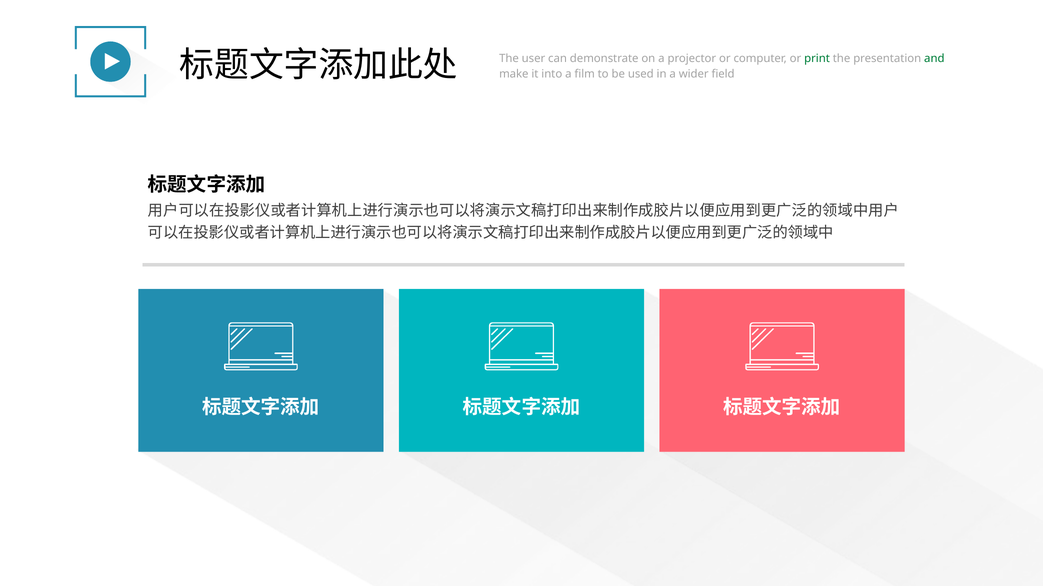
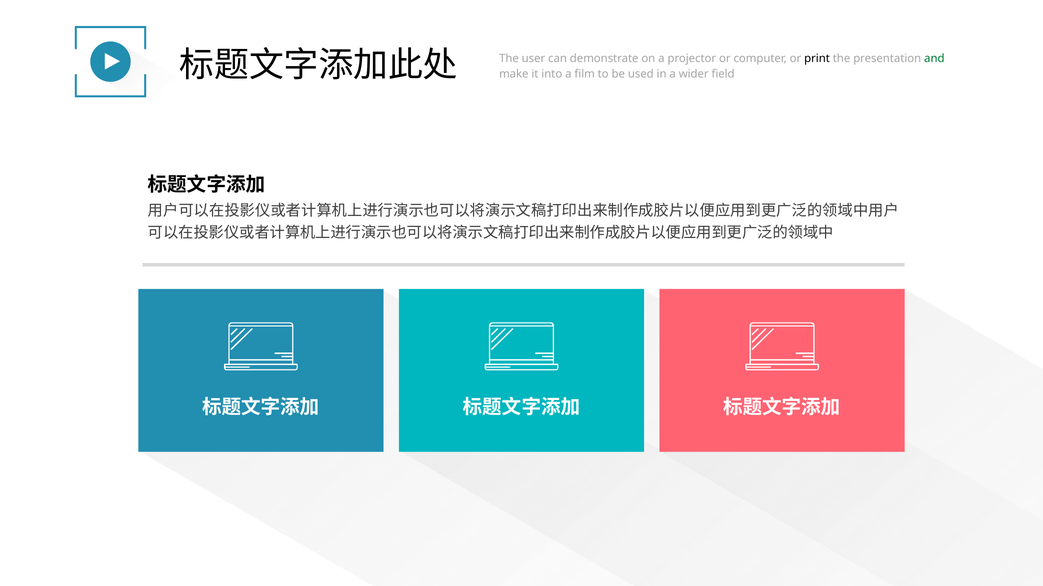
print colour: green -> black
